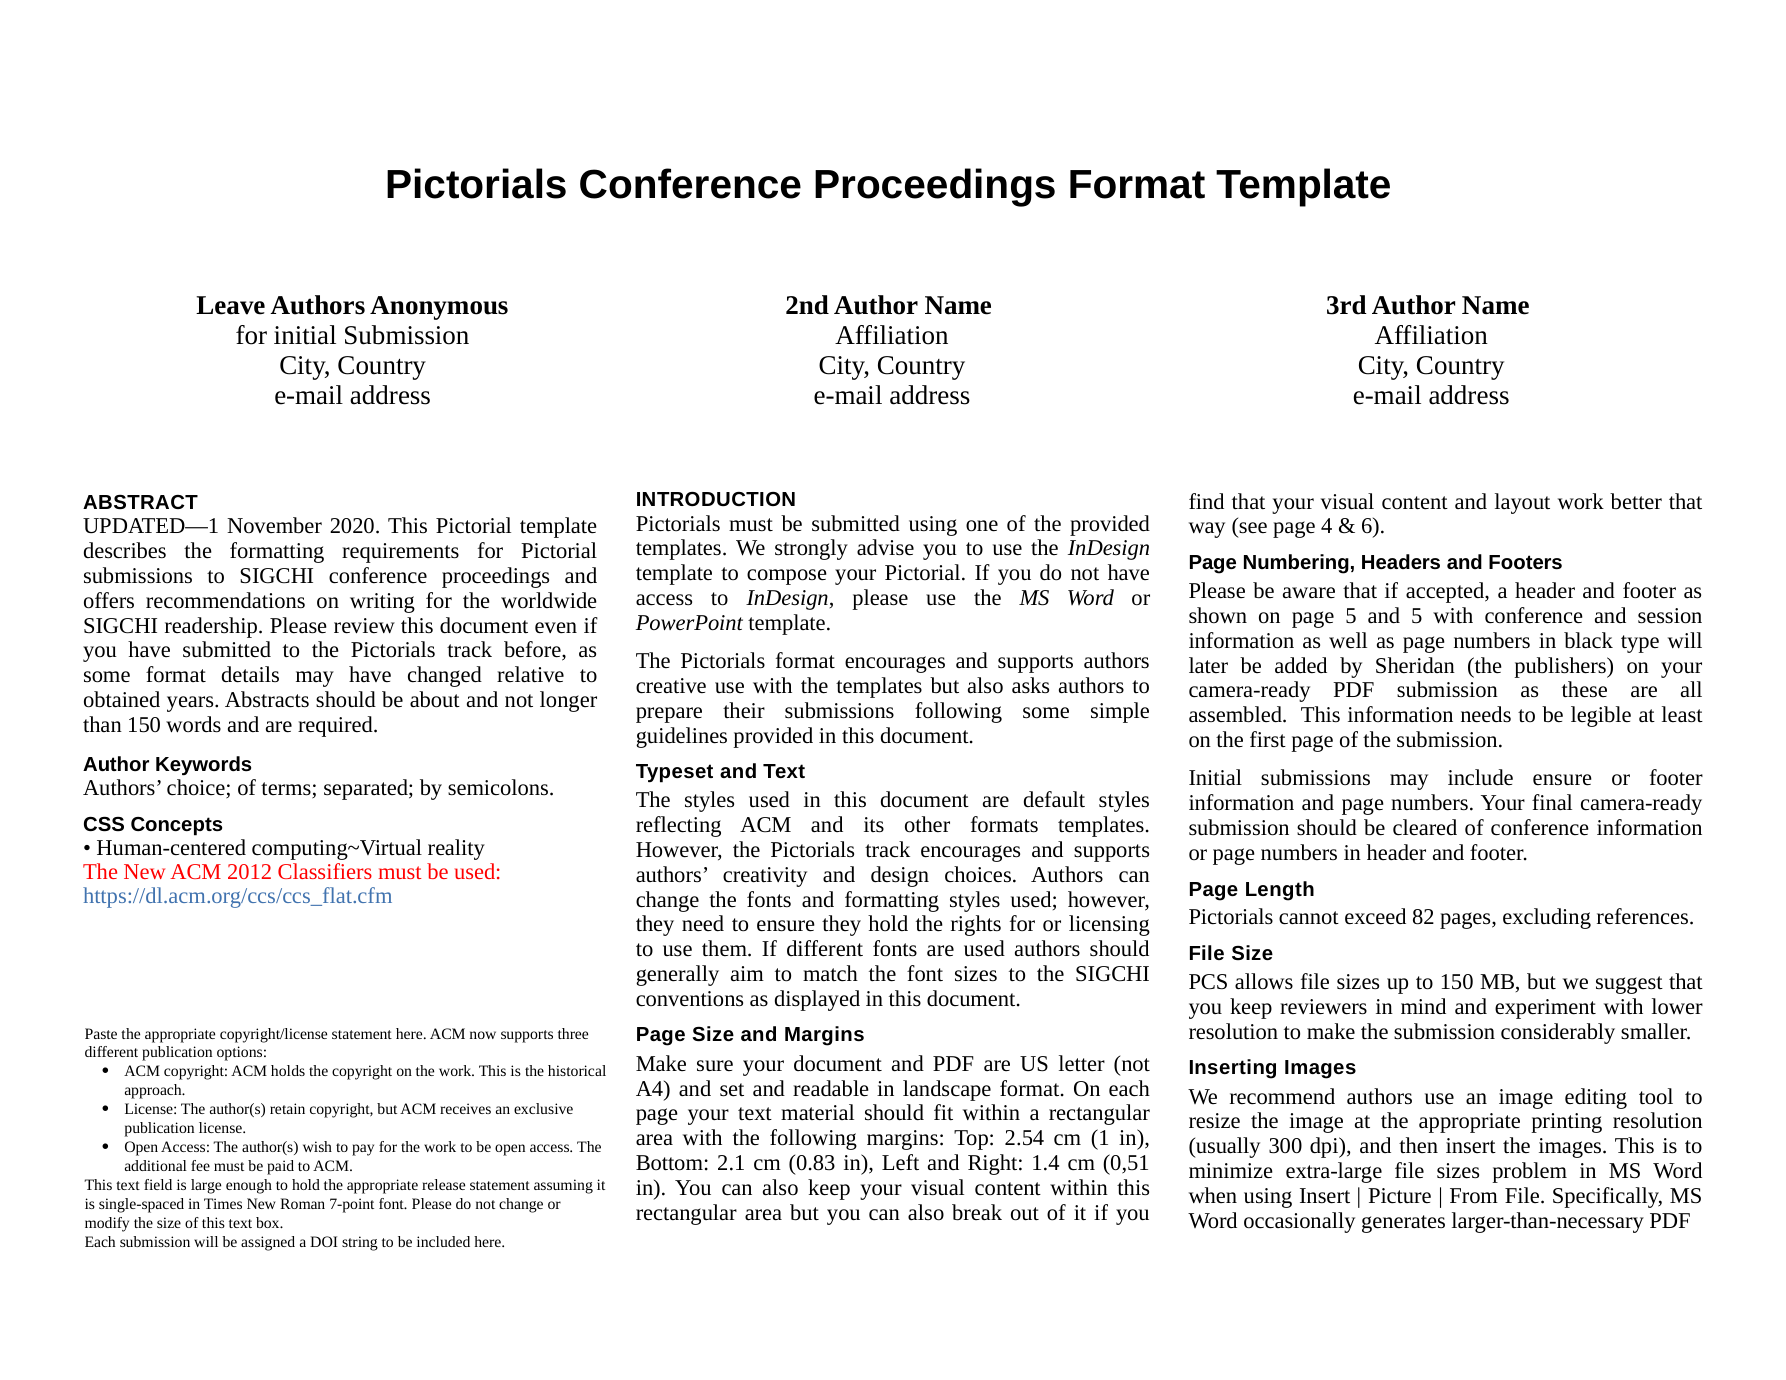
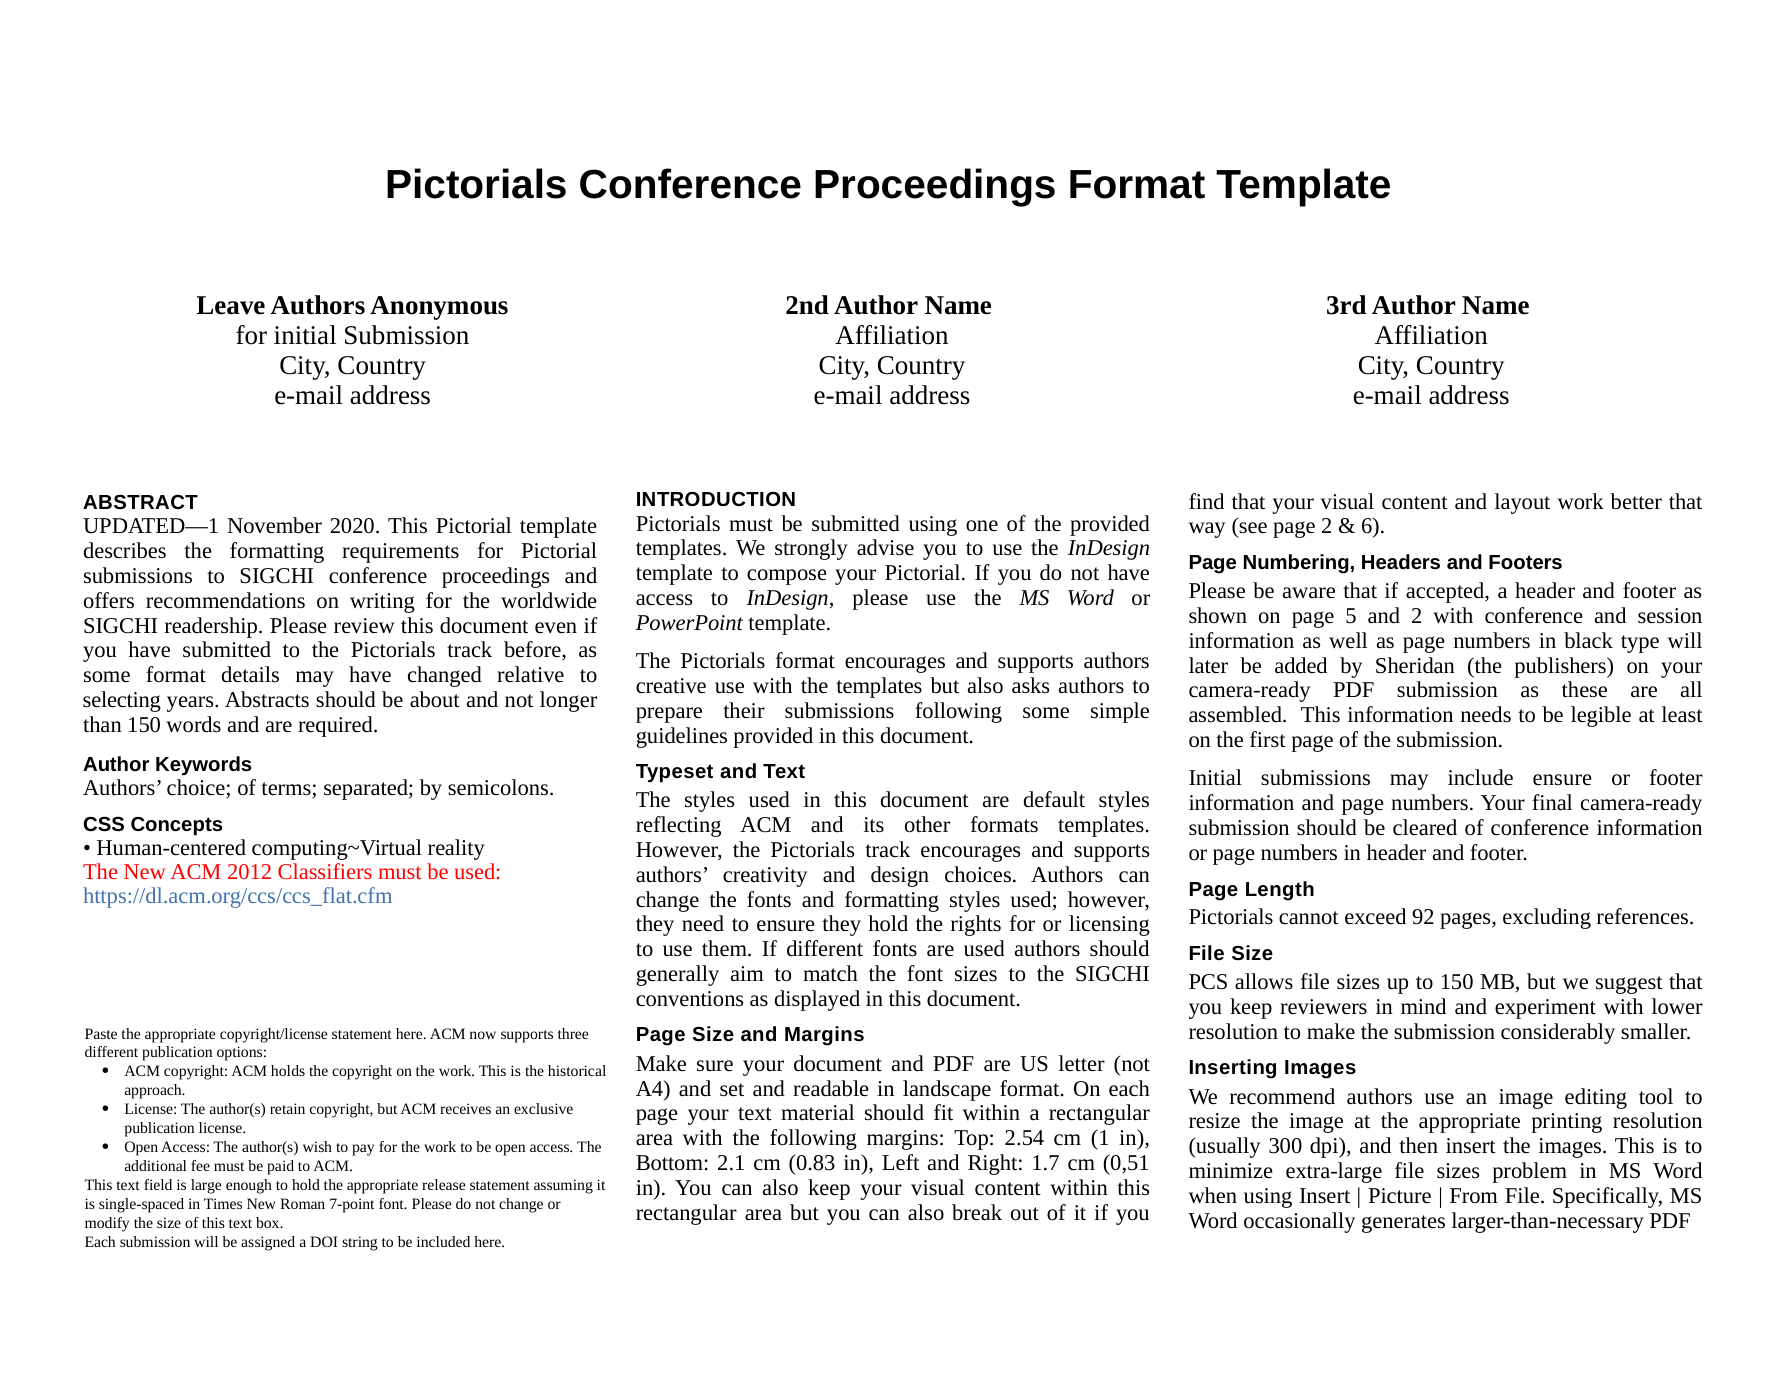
page 4: 4 -> 2
and 5: 5 -> 2
obtained: obtained -> selecting
82: 82 -> 92
1.4: 1.4 -> 1.7
